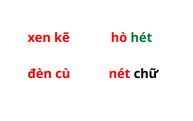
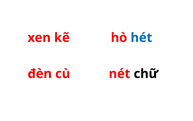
hét colour: green -> blue
